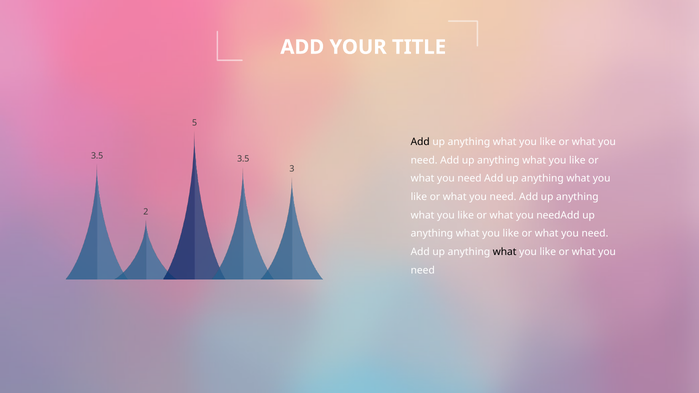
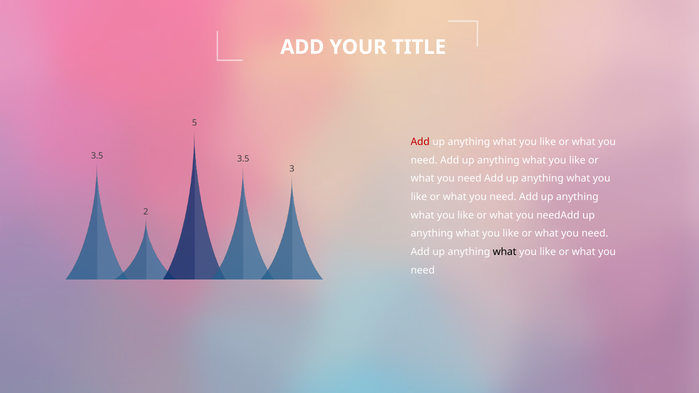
Add at (420, 142) colour: black -> red
